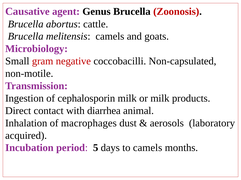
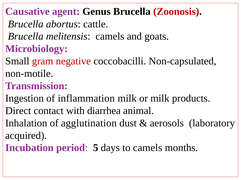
cephalosporin: cephalosporin -> inflammation
macrophages: macrophages -> agglutination
